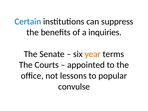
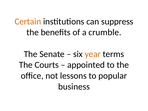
Certain colour: blue -> orange
inquiries: inquiries -> crumble
convulse: convulse -> business
